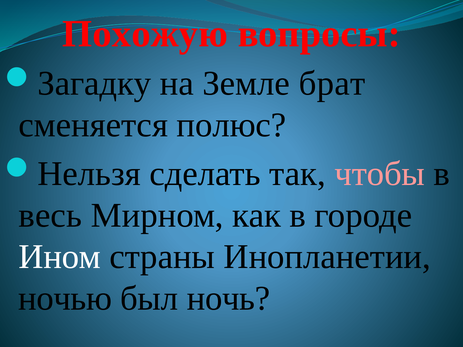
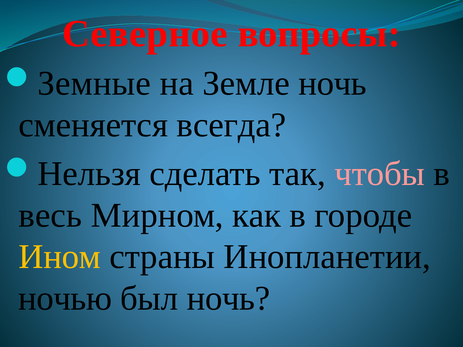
Похожую: Похожую -> Северное
Загадку: Загадку -> Земные
Земле брат: брат -> ночь
полюс: полюс -> всегда
Ином colour: white -> yellow
